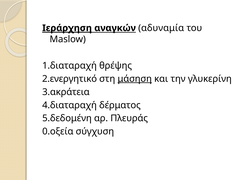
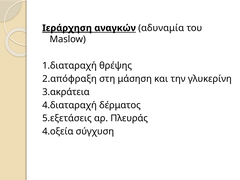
2.ενεργητικό: 2.ενεργητικό -> 2.απόφραξη
μάσηση underline: present -> none
5.δεδομένη: 5.δεδομένη -> 5.εξετάσεις
0.οξεία: 0.οξεία -> 4.οξεία
